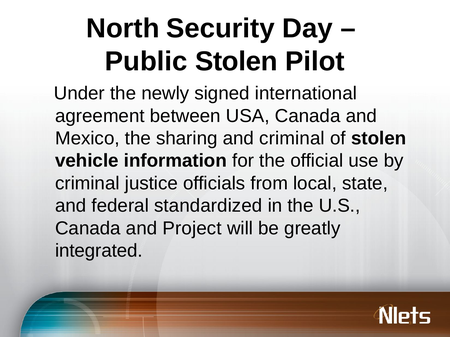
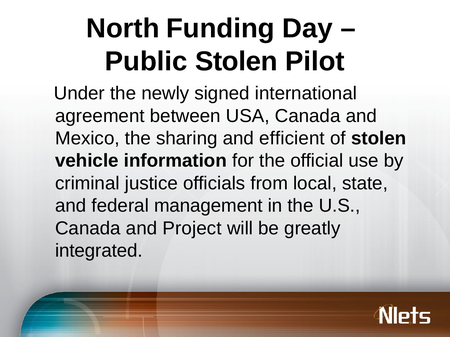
Security: Security -> Funding
and criminal: criminal -> efficient
standardized: standardized -> management
